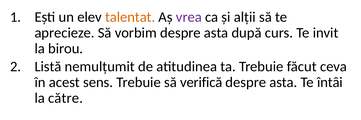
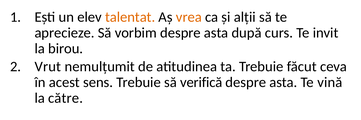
vrea colour: purple -> orange
Listă: Listă -> Vrut
întâi: întâi -> vină
